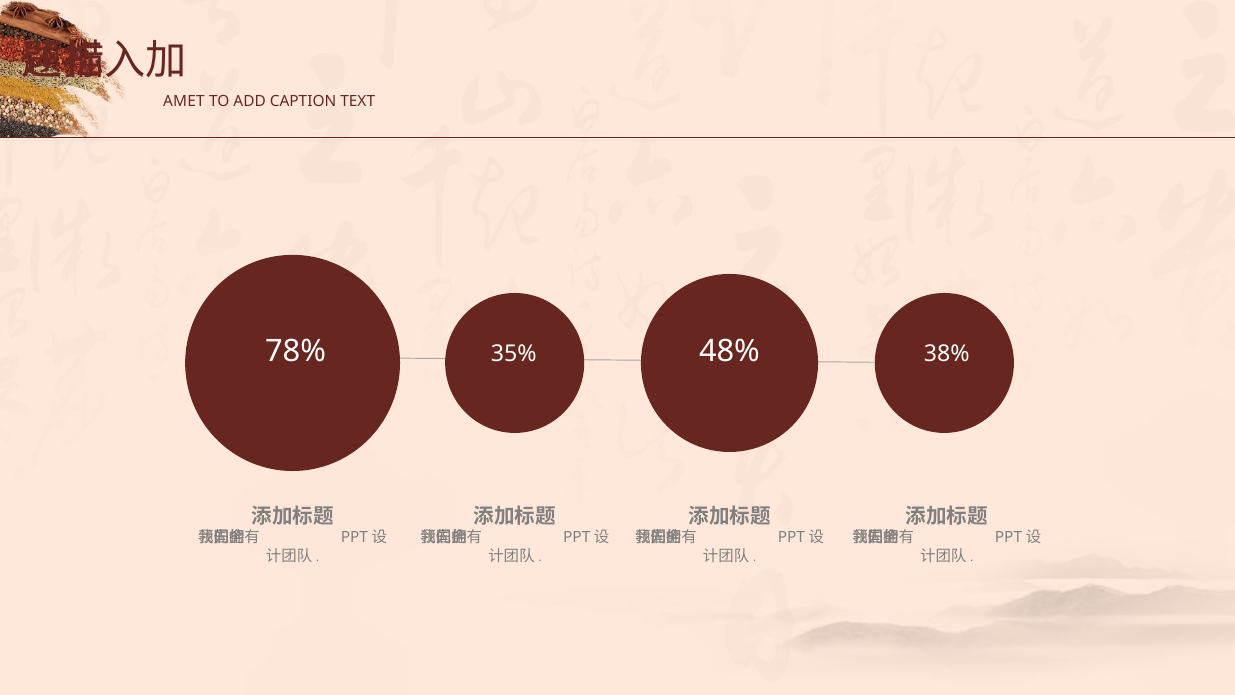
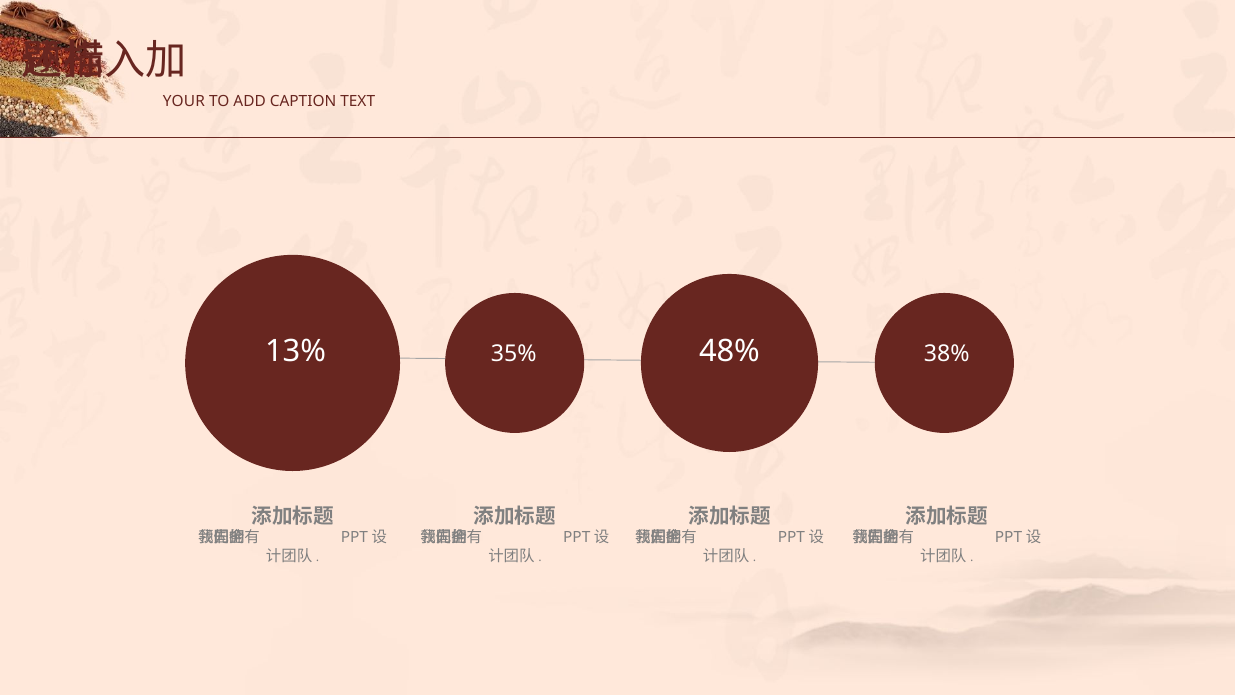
AMET: AMET -> YOUR
78%: 78% -> 13%
